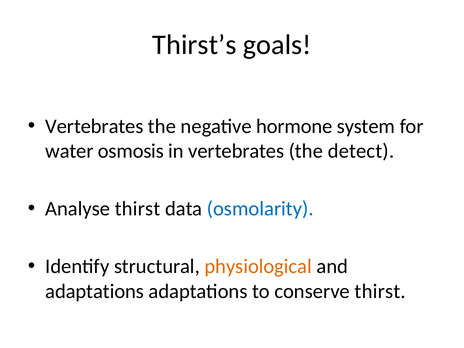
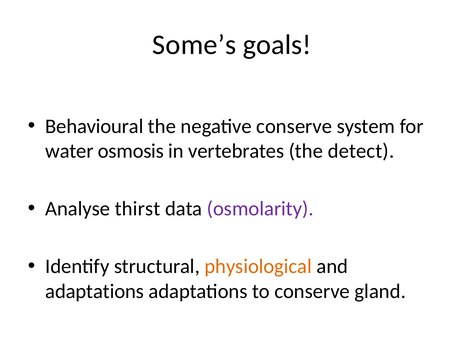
Thirst’s: Thirst’s -> Some’s
Vertebrates at (94, 126): Vertebrates -> Behavioural
negative hormone: hormone -> conserve
osmolarity colour: blue -> purple
conserve thirst: thirst -> gland
